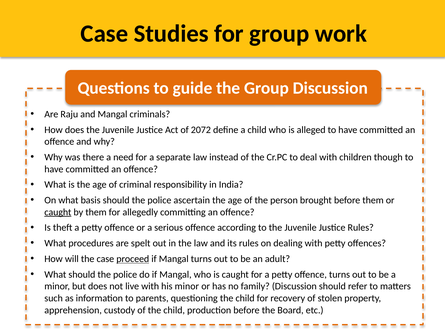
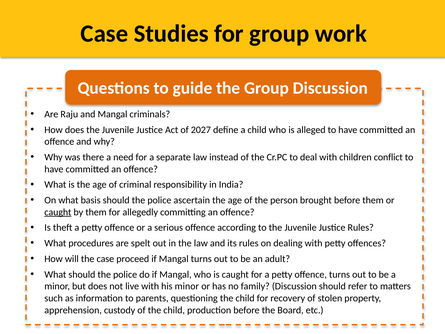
2072: 2072 -> 2027
though: though -> conflict
proceed underline: present -> none
